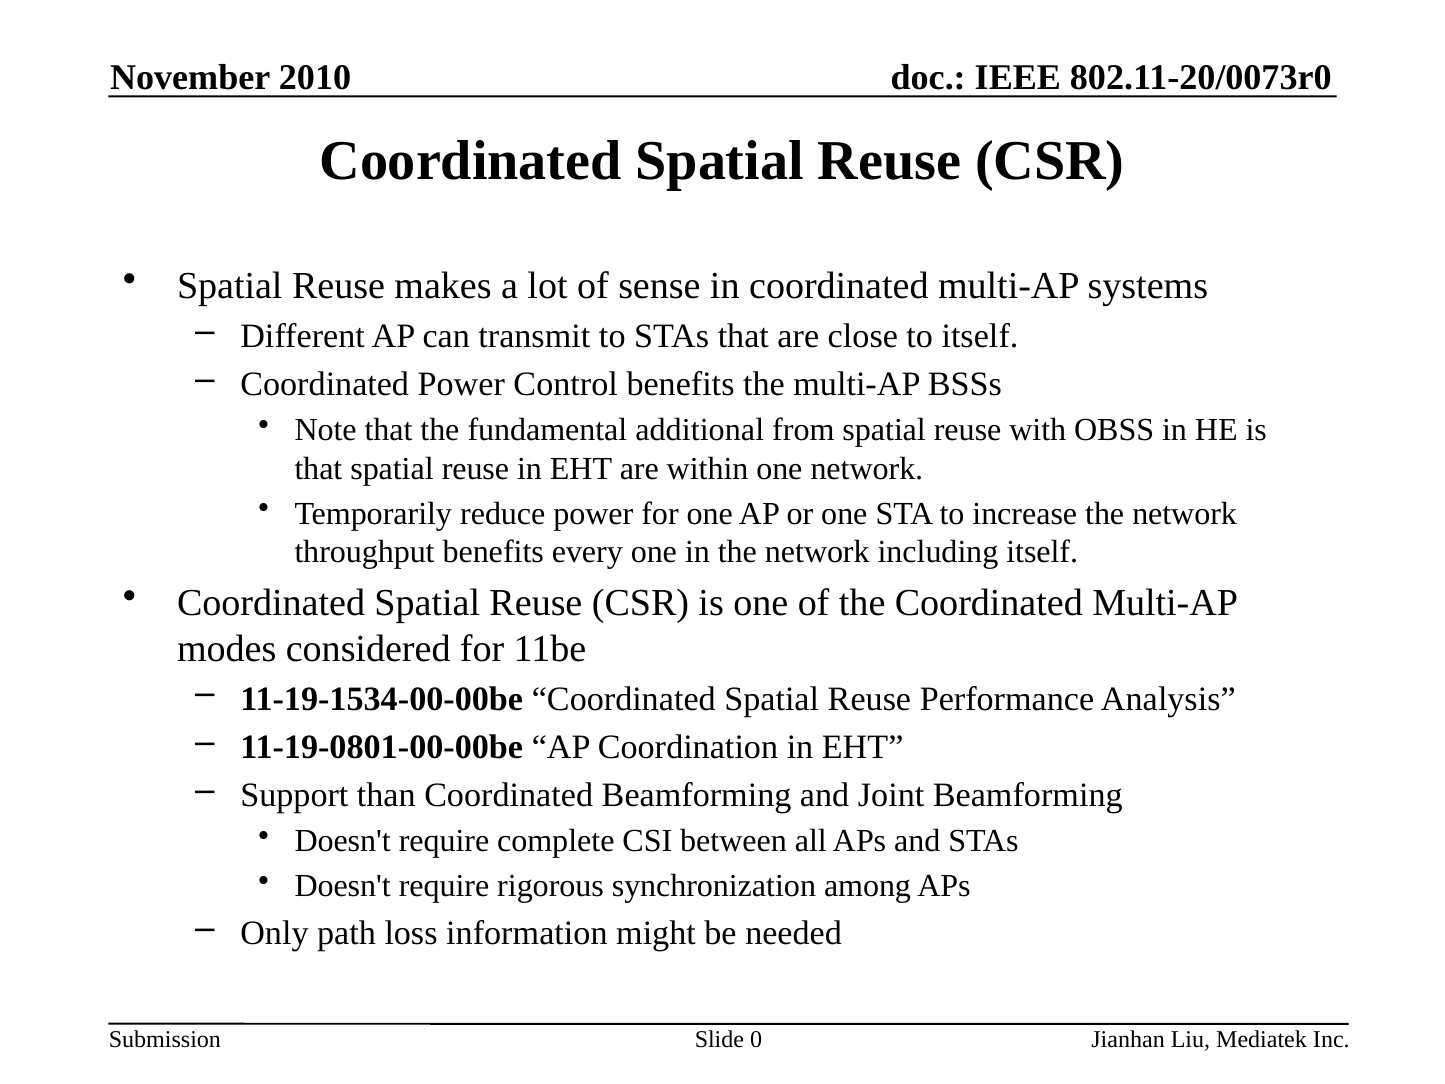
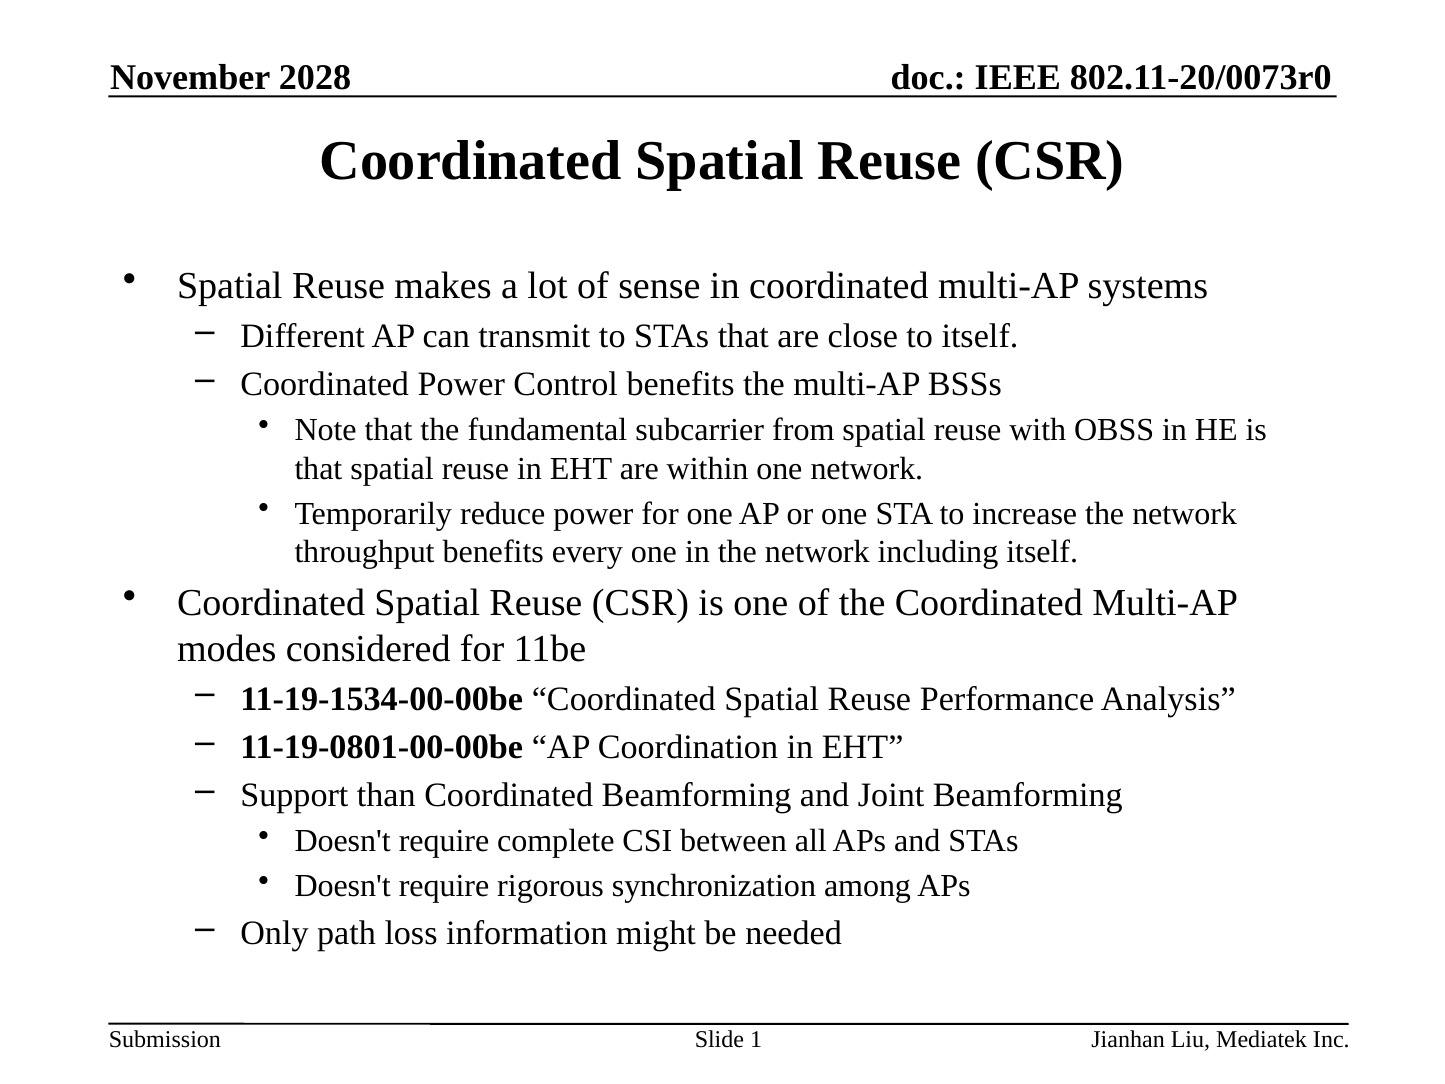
2010: 2010 -> 2028
additional: additional -> subcarrier
0: 0 -> 1
